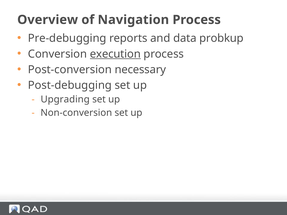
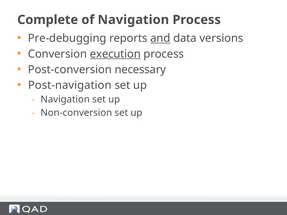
Overview: Overview -> Complete
and underline: none -> present
probkup: probkup -> versions
Post-debugging: Post-debugging -> Post-navigation
Upgrading at (65, 100): Upgrading -> Navigation
